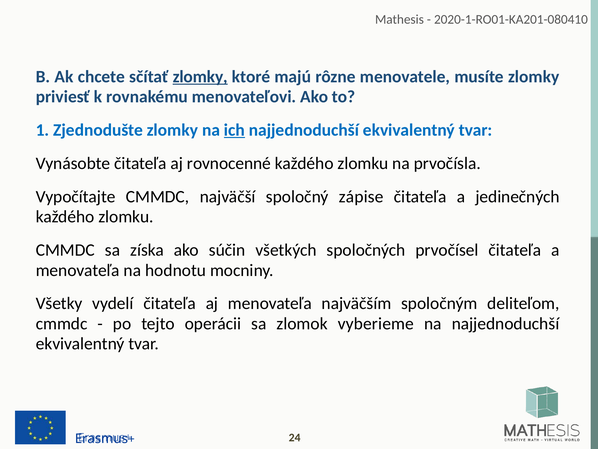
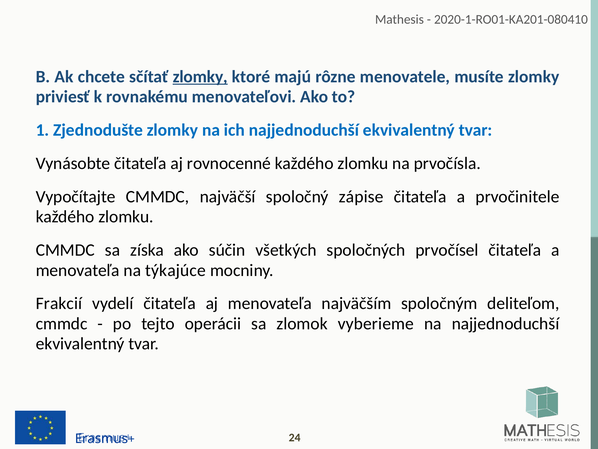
ich underline: present -> none
jedinečných: jedinečných -> prvočinitele
hodnotu: hodnotu -> týkajúce
Všetky: Všetky -> Frakcií
